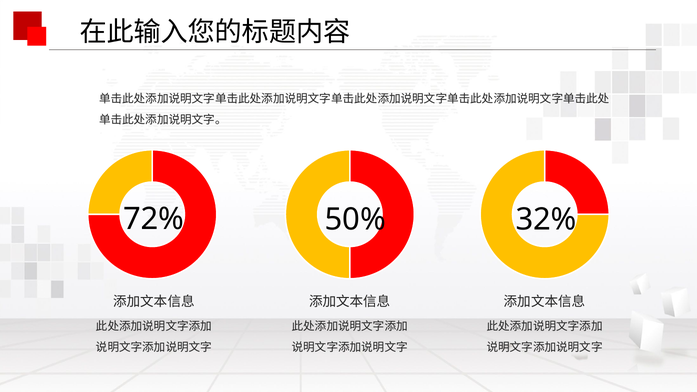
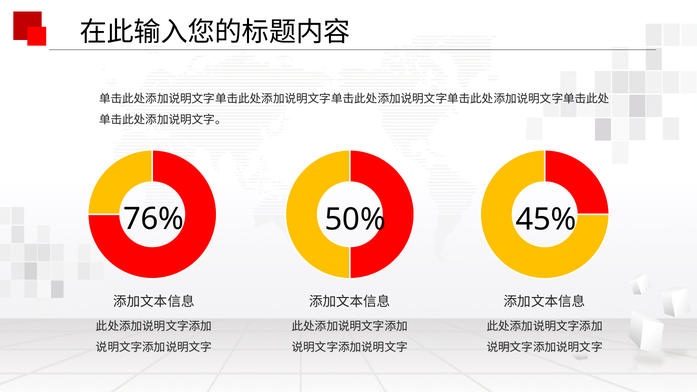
72%: 72% -> 76%
32%: 32% -> 45%
